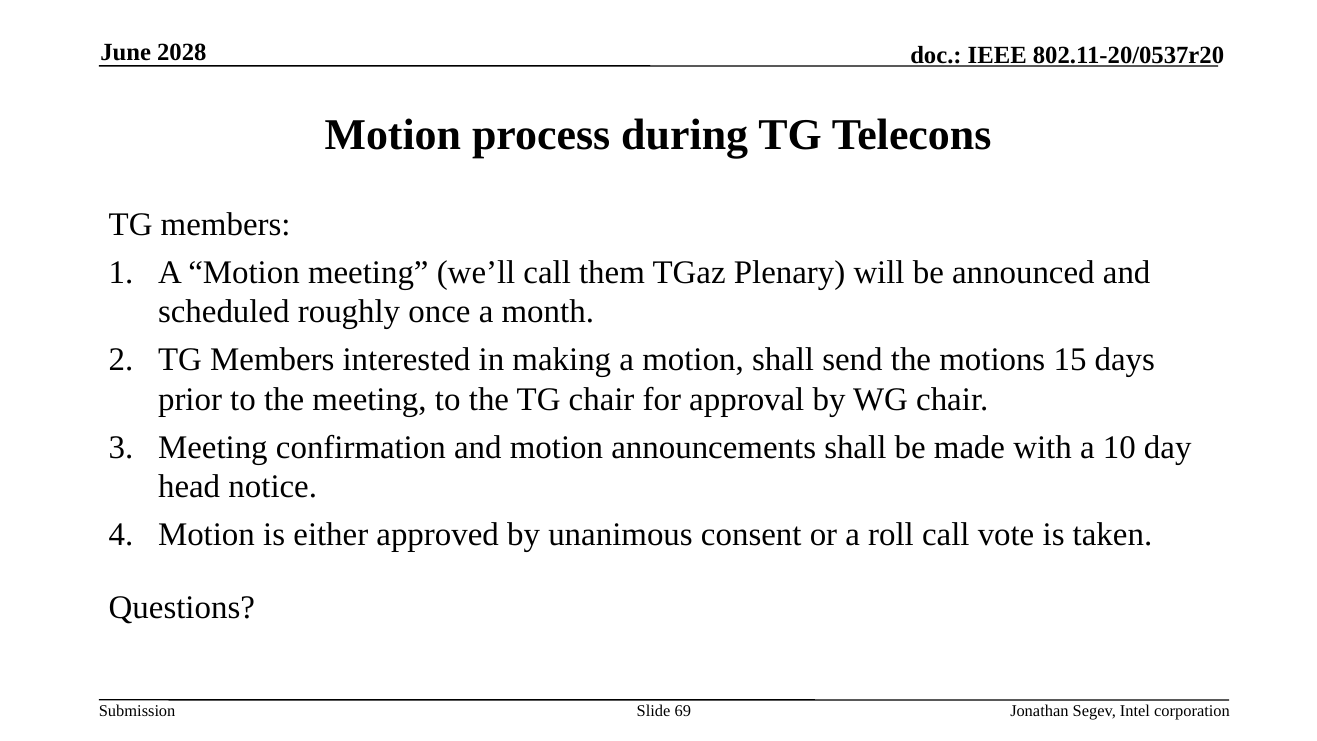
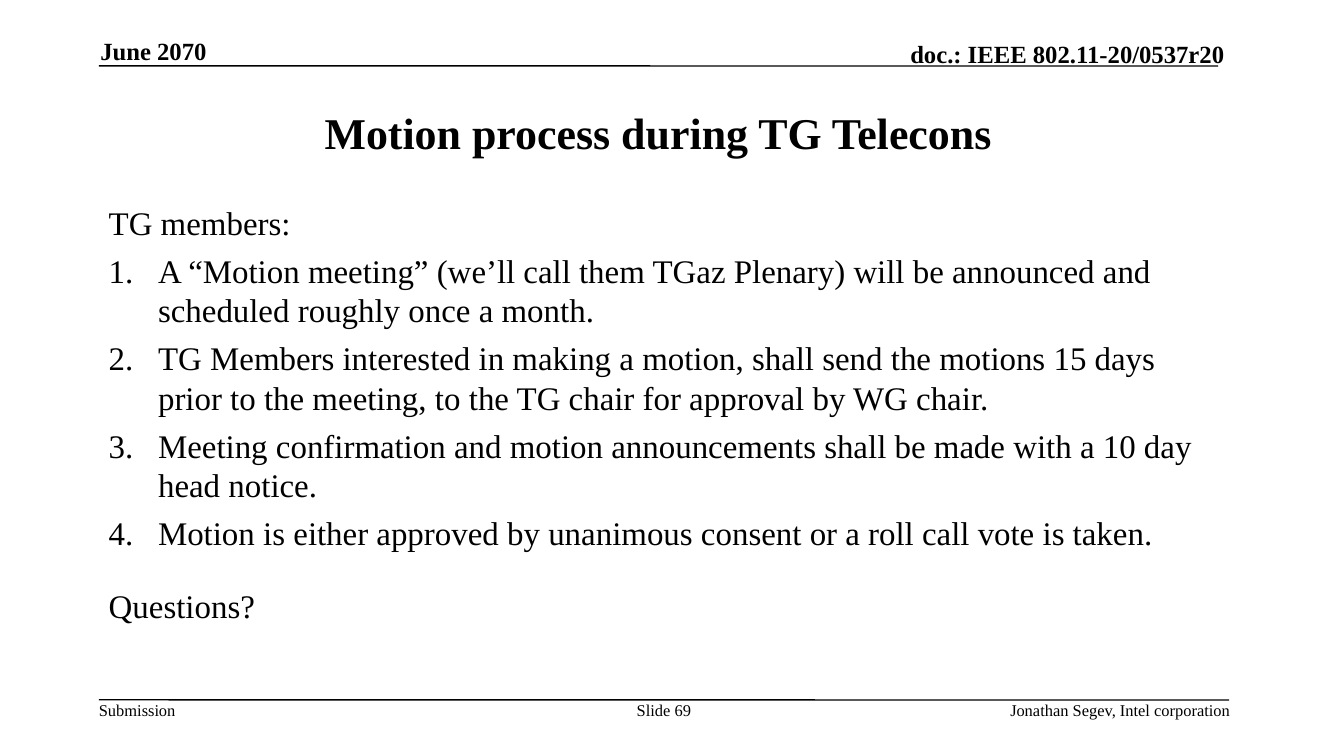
2028: 2028 -> 2070
